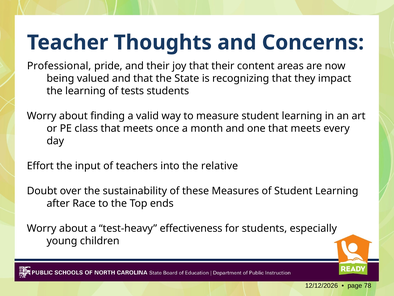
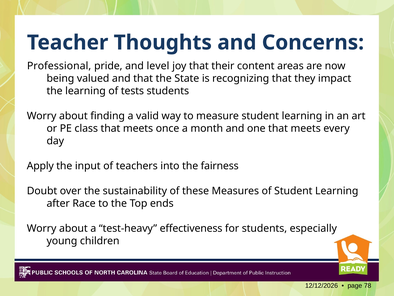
and their: their -> level
Effort: Effort -> Apply
relative: relative -> fairness
